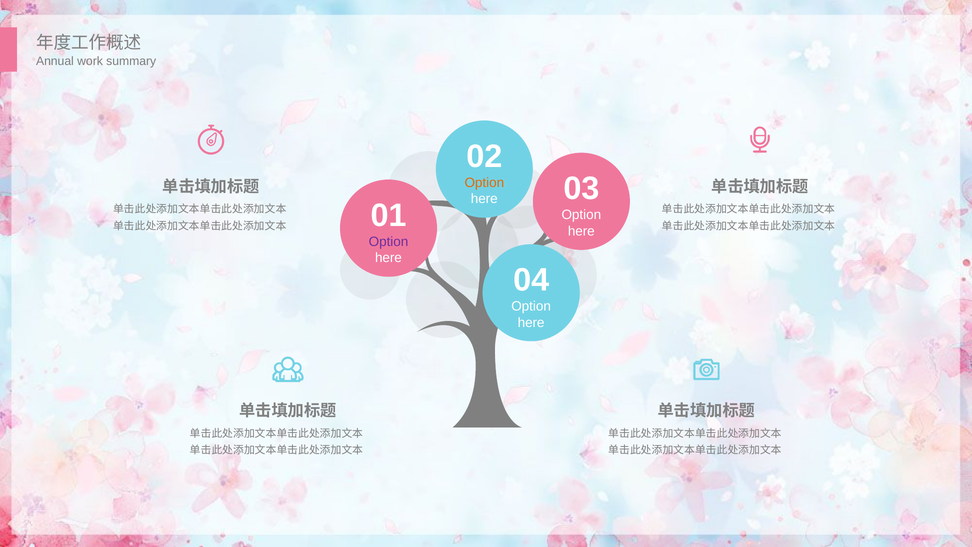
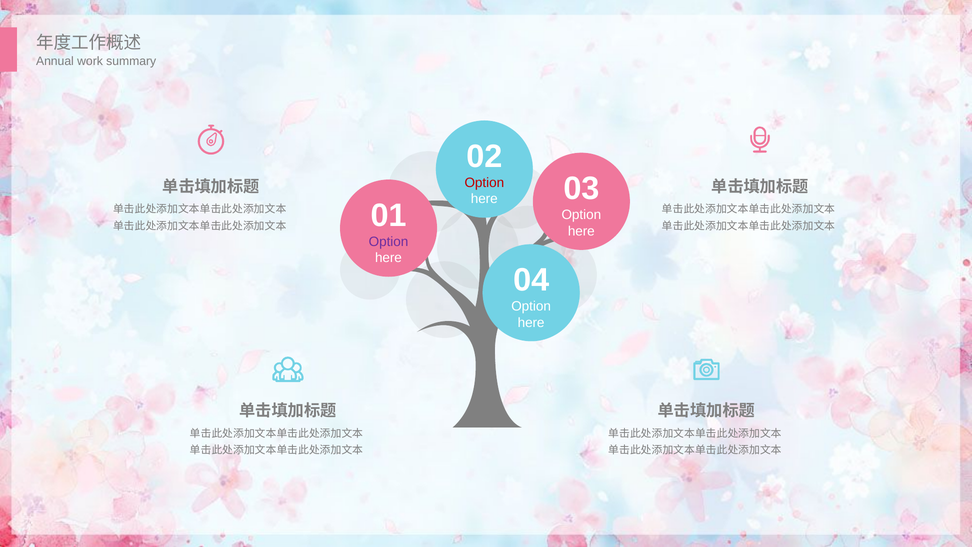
Option at (484, 183) colour: orange -> red
